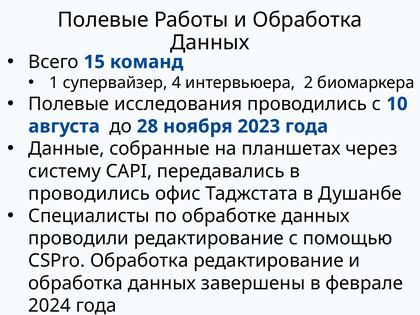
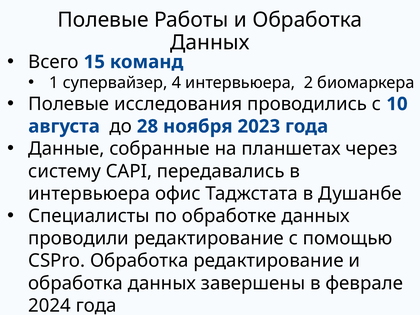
проводились at (89, 194): проводились -> интервьюера
